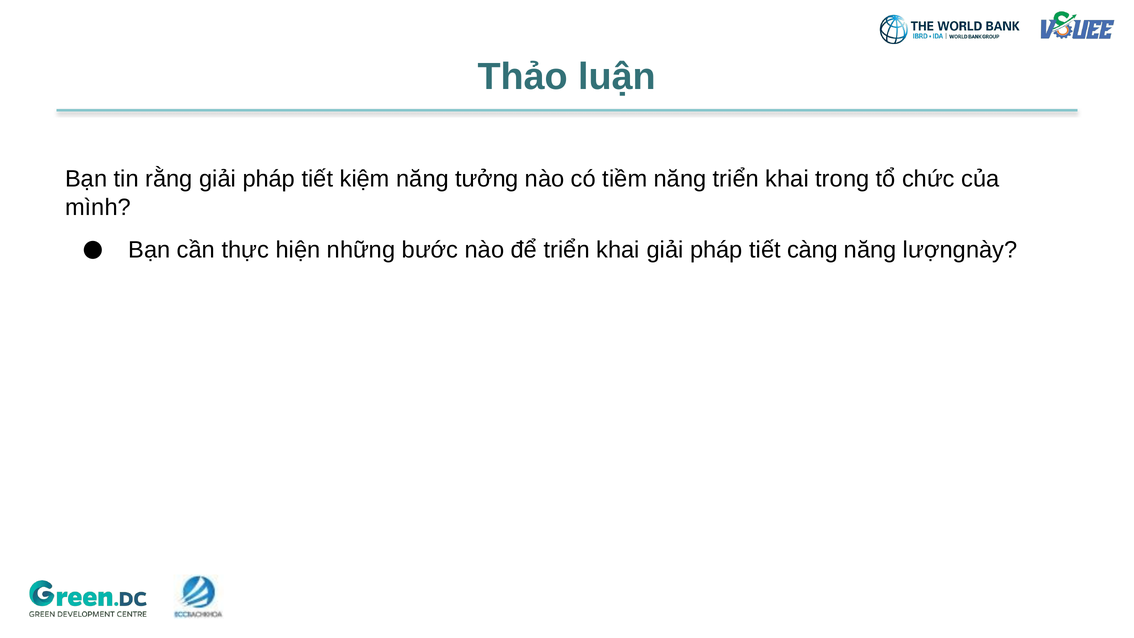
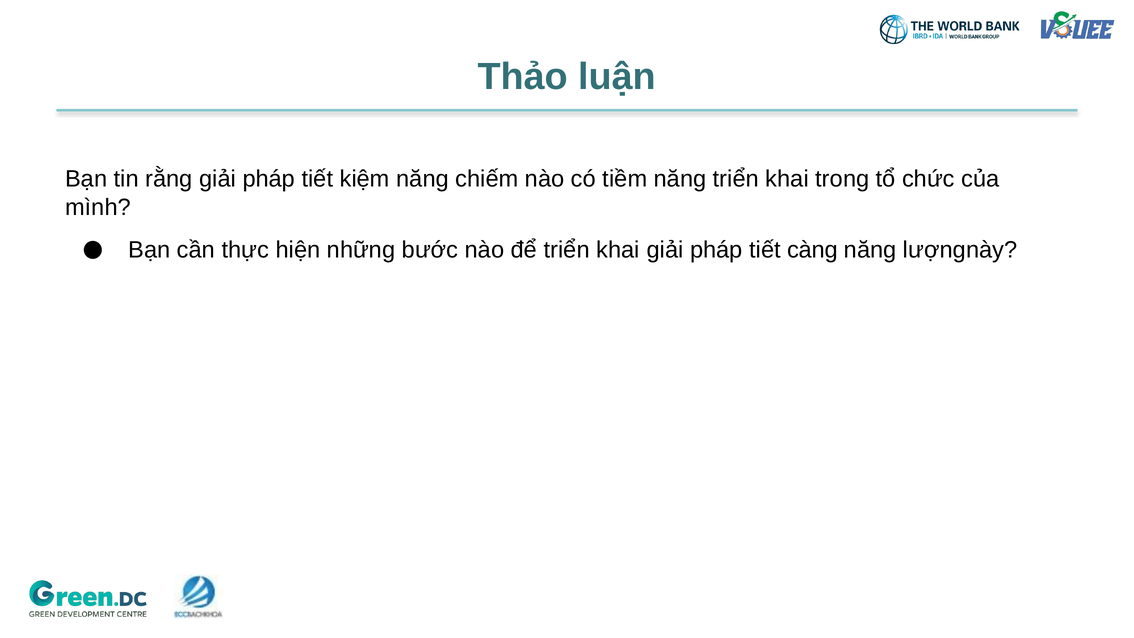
tưởng: tưởng -> chiếm
